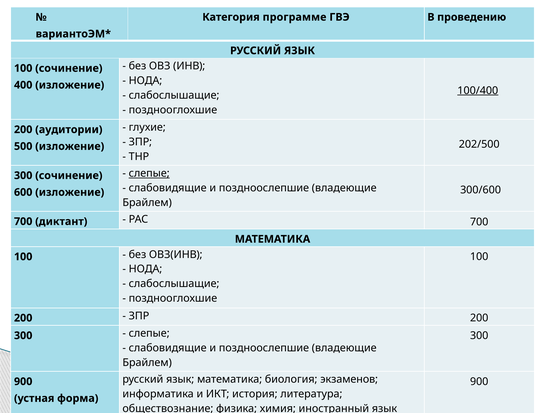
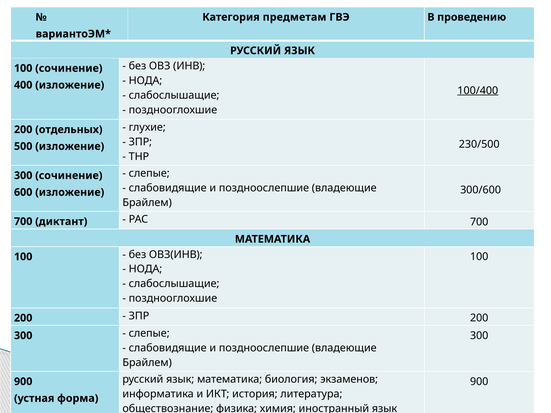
программе: программе -> предметам
аудитории: аудитории -> отдельных
202/500: 202/500 -> 230/500
слепые at (149, 173) underline: present -> none
